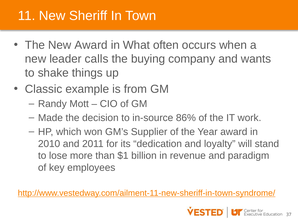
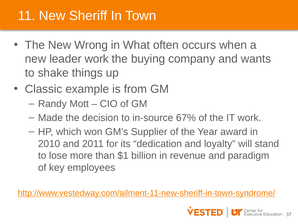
New Award: Award -> Wrong
leader calls: calls -> work
86%: 86% -> 67%
